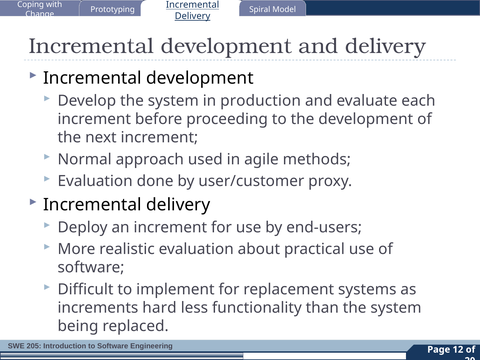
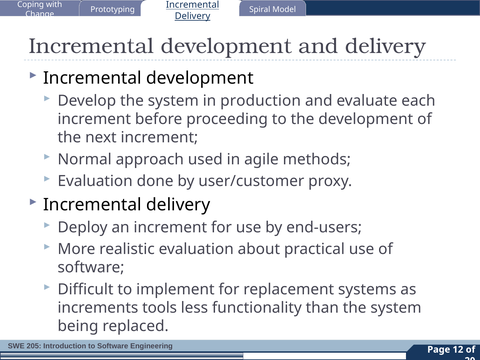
hard: hard -> tools
